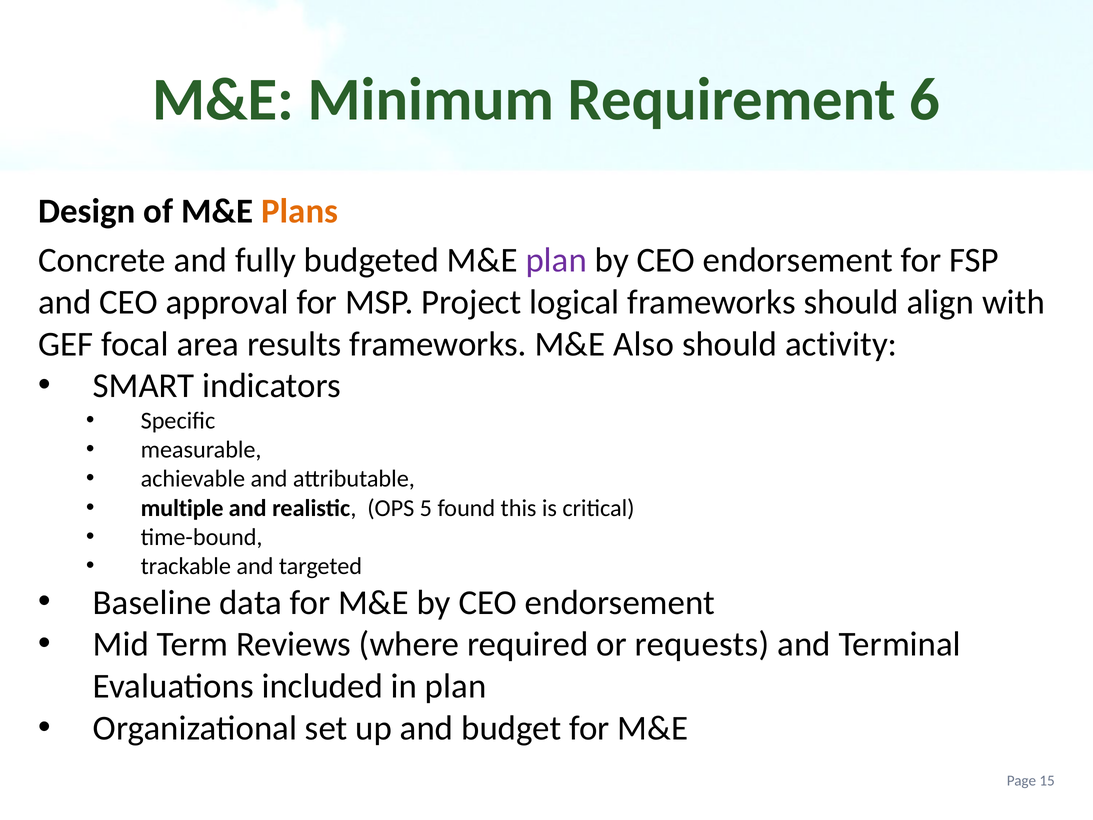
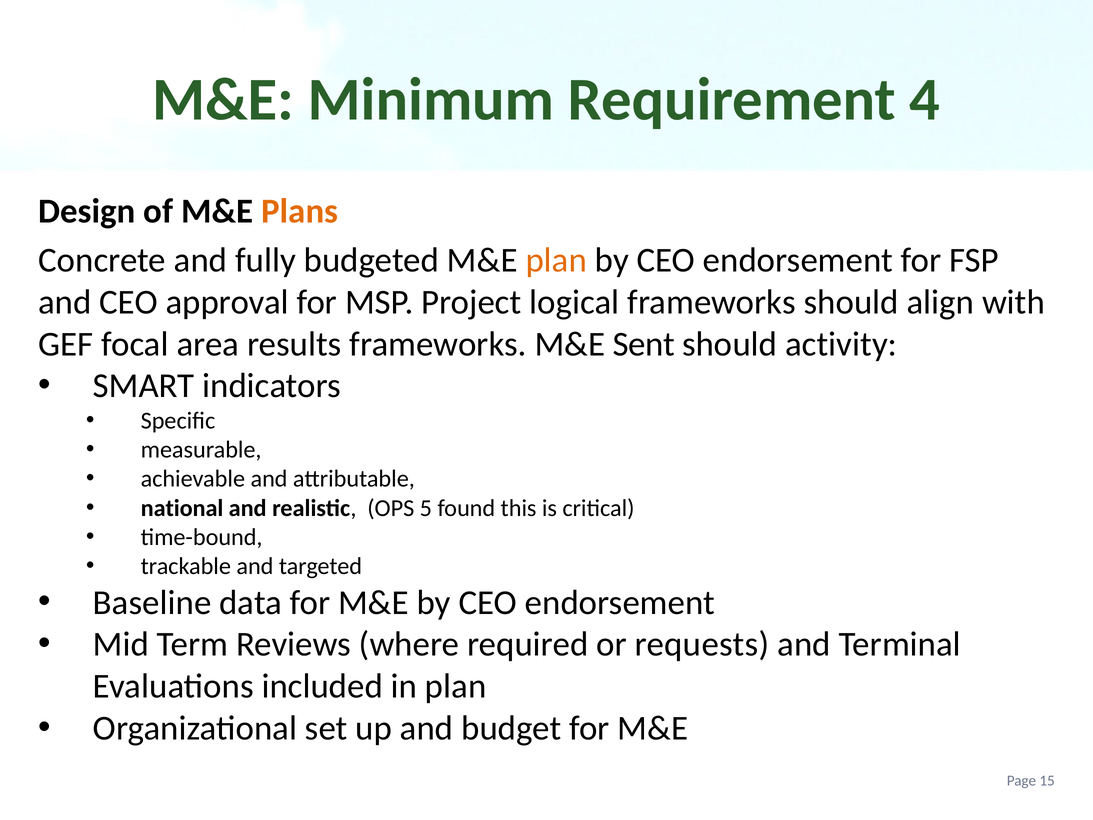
6: 6 -> 4
plan at (556, 260) colour: purple -> orange
Also: Also -> Sent
multiple: multiple -> national
